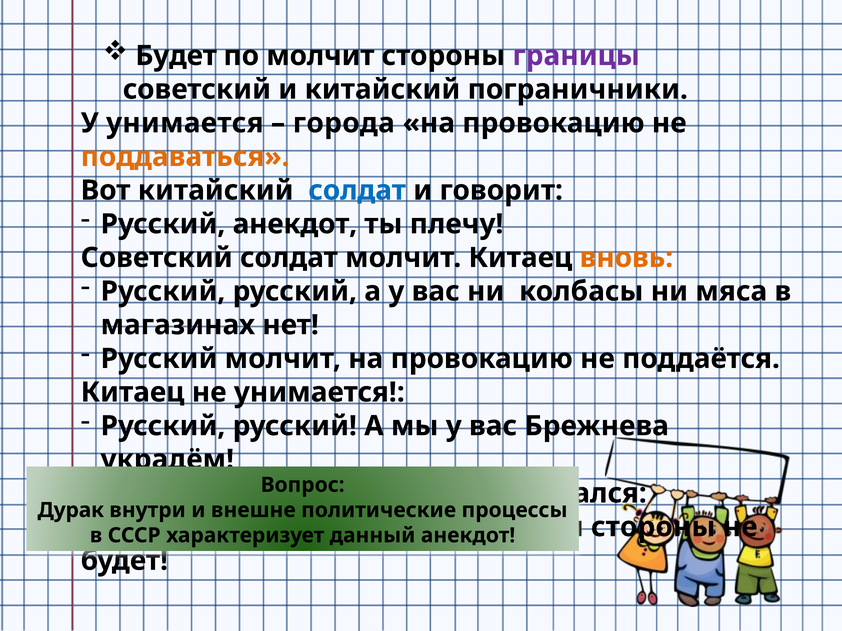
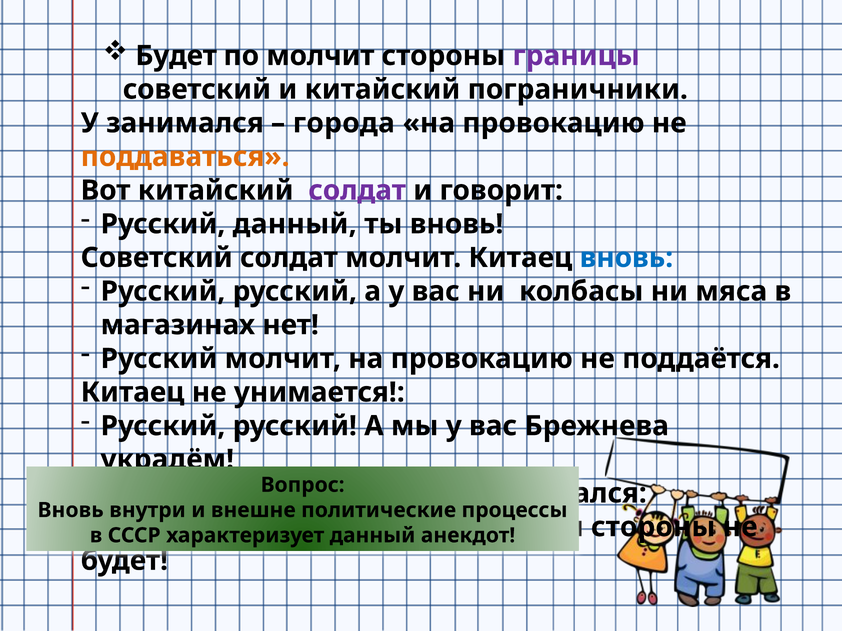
У унимается: унимается -> занимался
солдат at (357, 191) colour: blue -> purple
Русский анекдот: анекдот -> данный
ты плечу: плечу -> вновь
вновь at (626, 258) colour: orange -> blue
Дурак at (71, 511): Дурак -> Вновь
